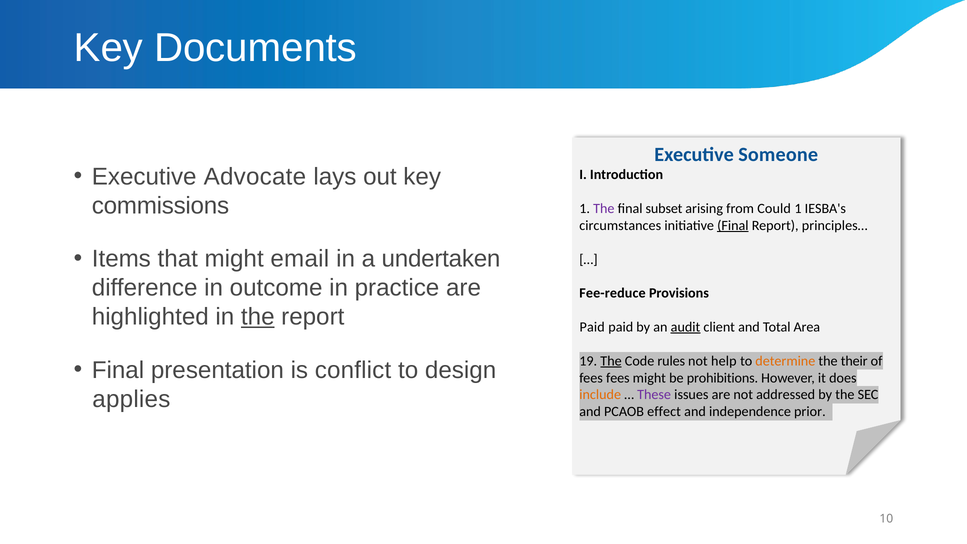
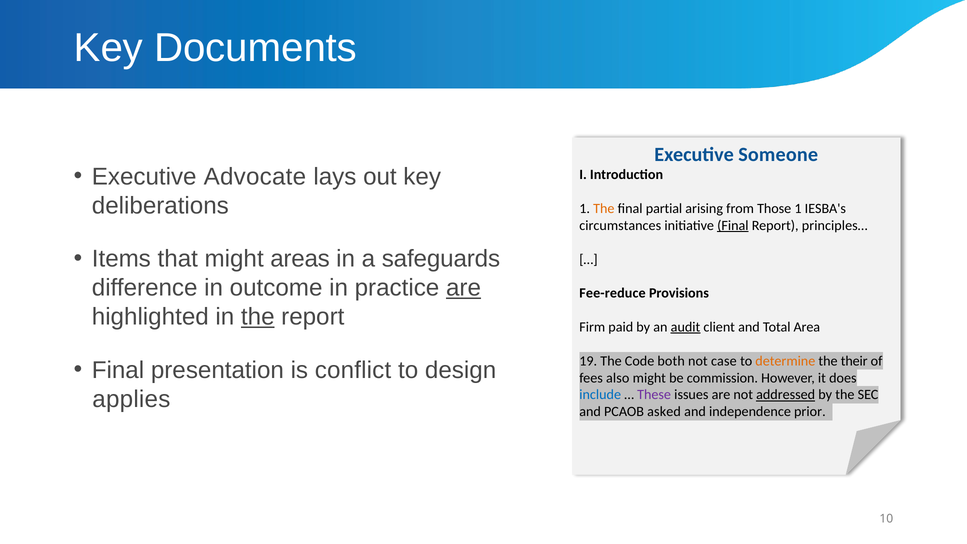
commissions: commissions -> deliberations
The at (604, 209) colour: purple -> orange
subset: subset -> partial
Could: Could -> Those
email: email -> areas
undertaken: undertaken -> safeguards
are at (463, 288) underline: none -> present
Paid at (592, 327): Paid -> Firm
The at (611, 361) underline: present -> none
rules: rules -> both
help: help -> case
fees fees: fees -> also
prohibitions: prohibitions -> commission
include colour: orange -> blue
addressed underline: none -> present
effect: effect -> asked
